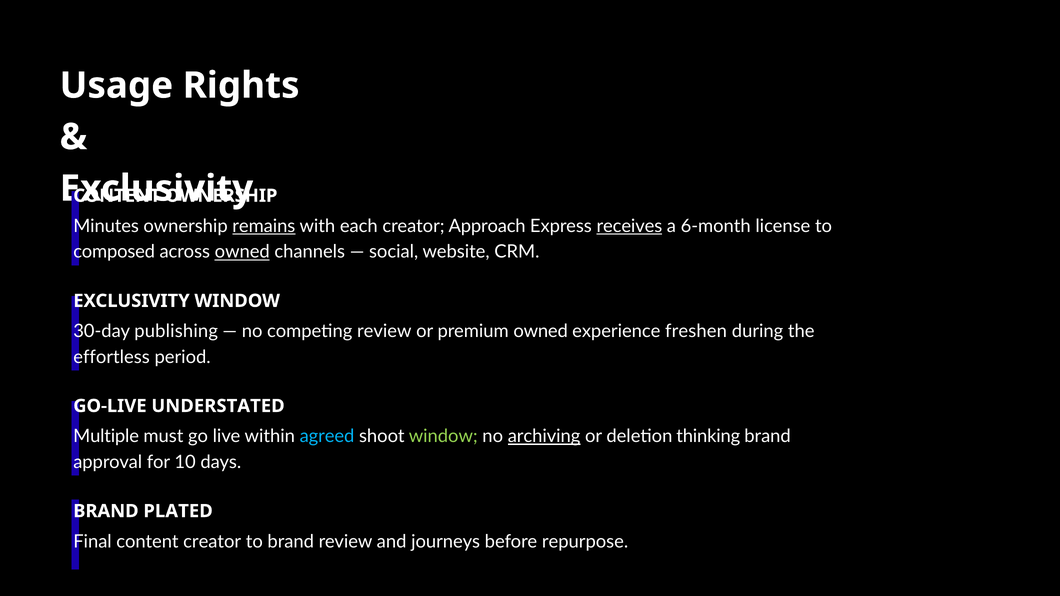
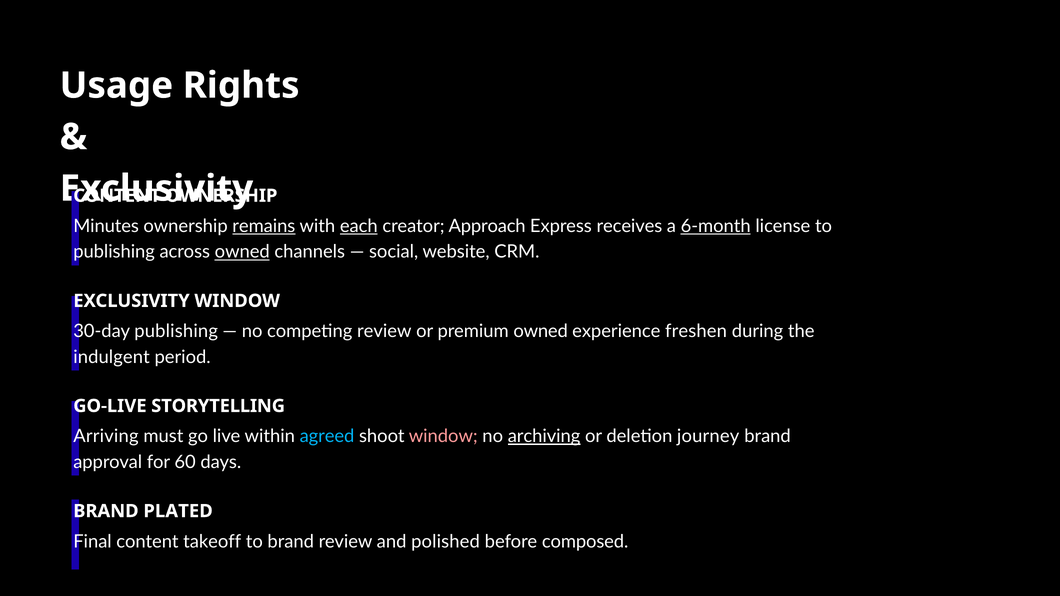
each underline: none -> present
receives underline: present -> none
6-month underline: none -> present
composed at (114, 252): composed -> publishing
effortless: effortless -> indulgent
UNDERSTATED: UNDERSTATED -> STORYTELLING
Multiple: Multiple -> Arriving
window at (443, 437) colour: light green -> pink
thinking: thinking -> journey
10: 10 -> 60
content creator: creator -> takeoff
journeys: journeys -> polished
repurpose: repurpose -> composed
